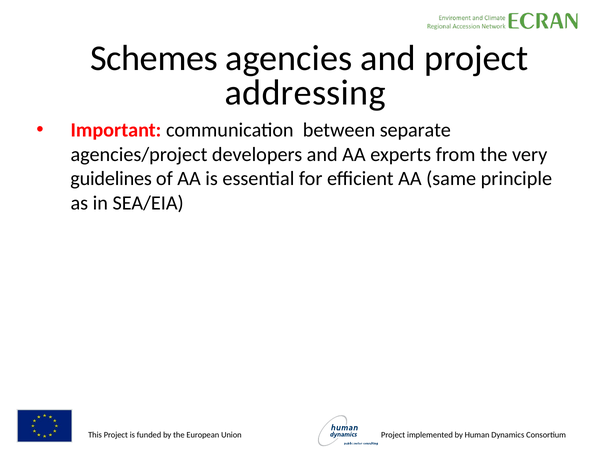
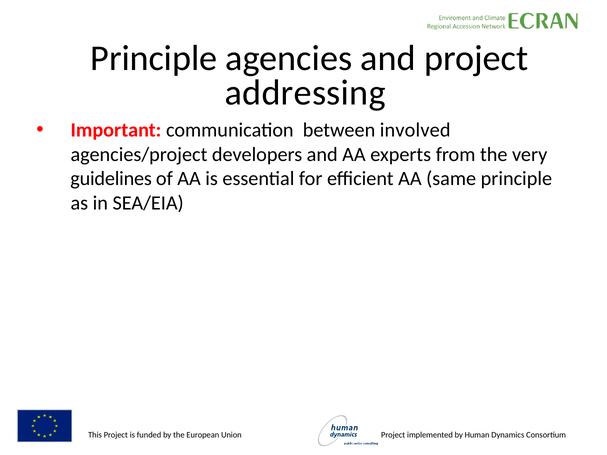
Schemes at (154, 58): Schemes -> Principle
separate: separate -> involved
